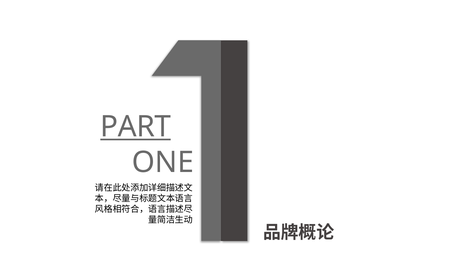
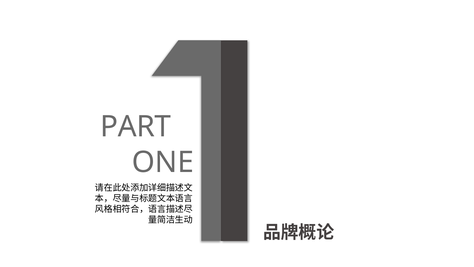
PART underline: present -> none
